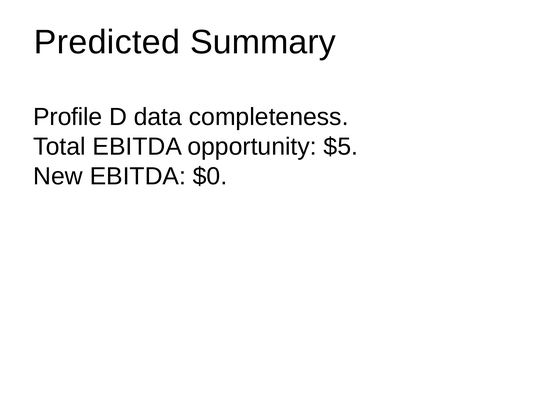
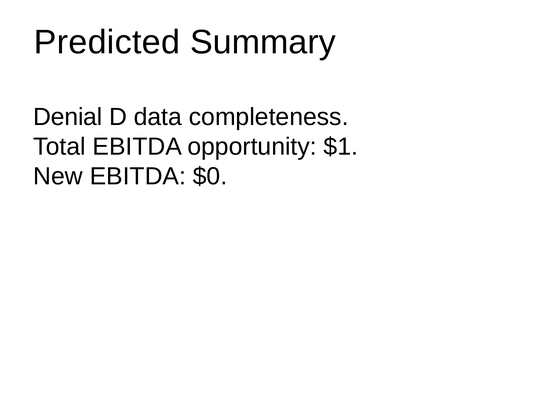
Profile: Profile -> Denial
$5: $5 -> $1
